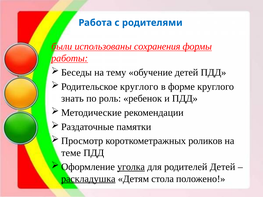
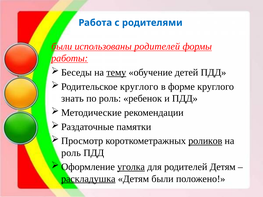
использованы сохранения: сохранения -> родителей
тему underline: none -> present
роликов underline: none -> present
теме at (71, 153): теме -> роль
родителей Детей: Детей -> Детям
Детям стола: стола -> были
